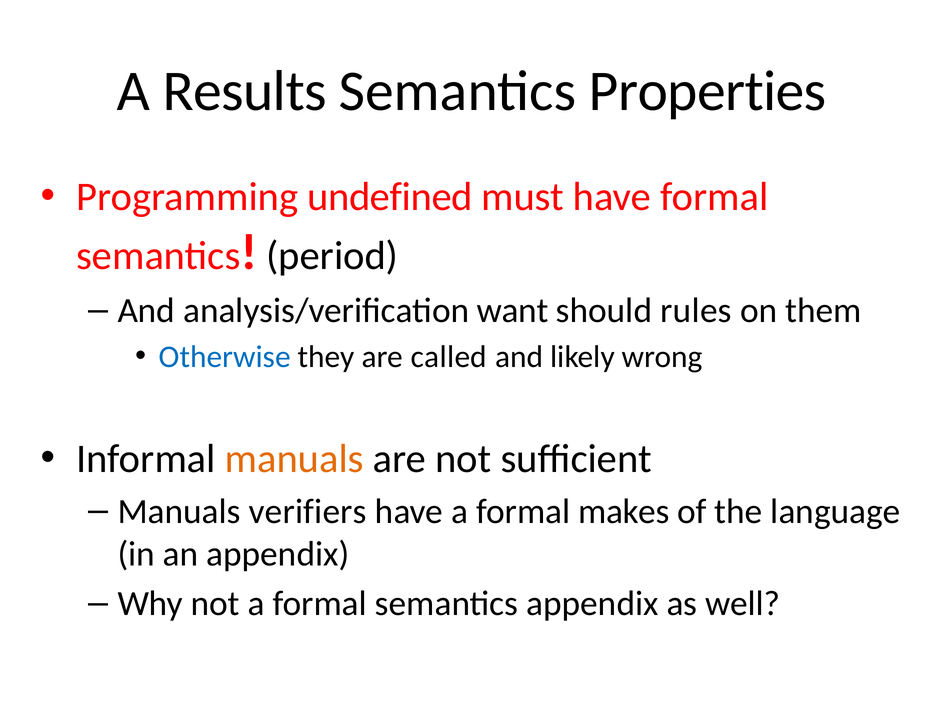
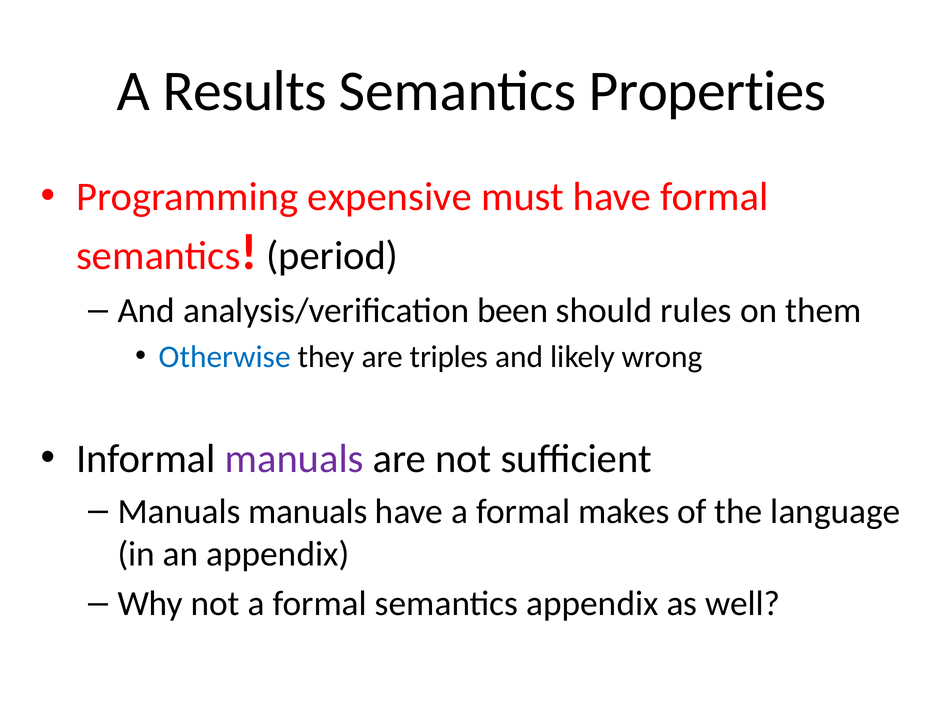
undefined: undefined -> expensive
want: want -> been
called: called -> triples
manuals at (294, 459) colour: orange -> purple
Manuals verifiers: verifiers -> manuals
